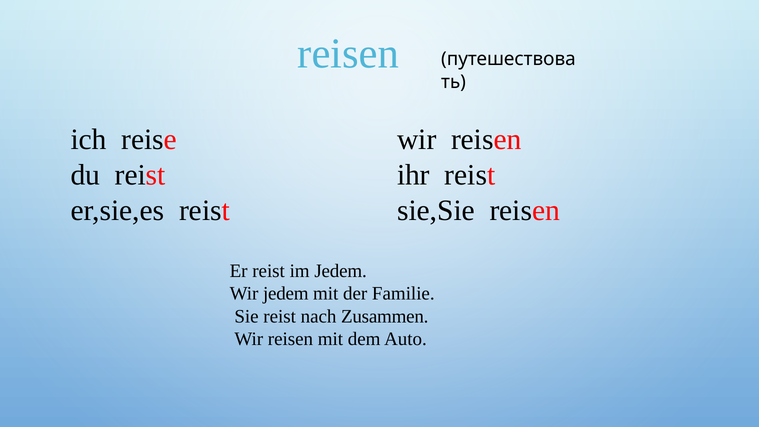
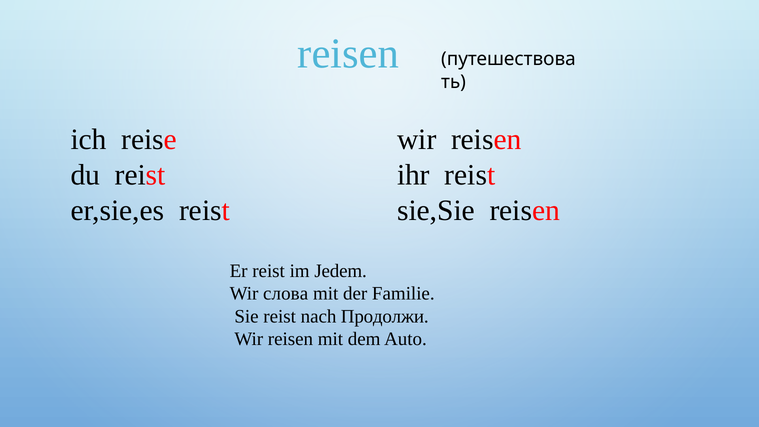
Wir jedem: jedem -> слова
Zusammen: Zusammen -> Продолжи
